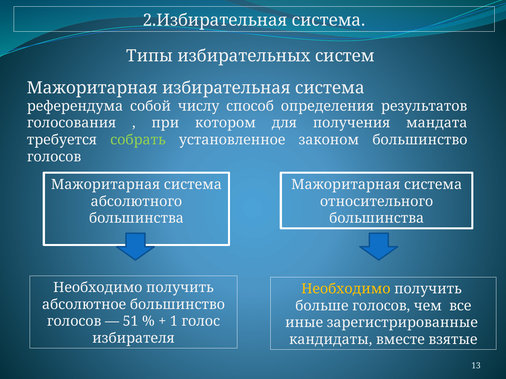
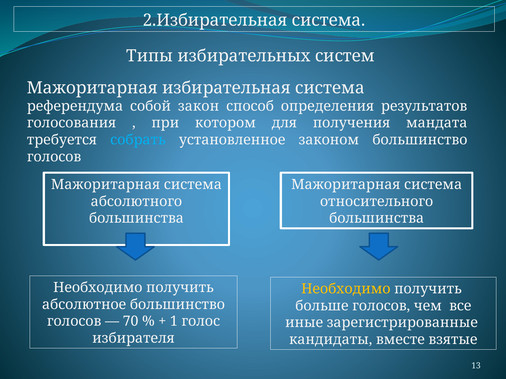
числу: числу -> закон
собрать colour: light green -> light blue
51: 51 -> 70
